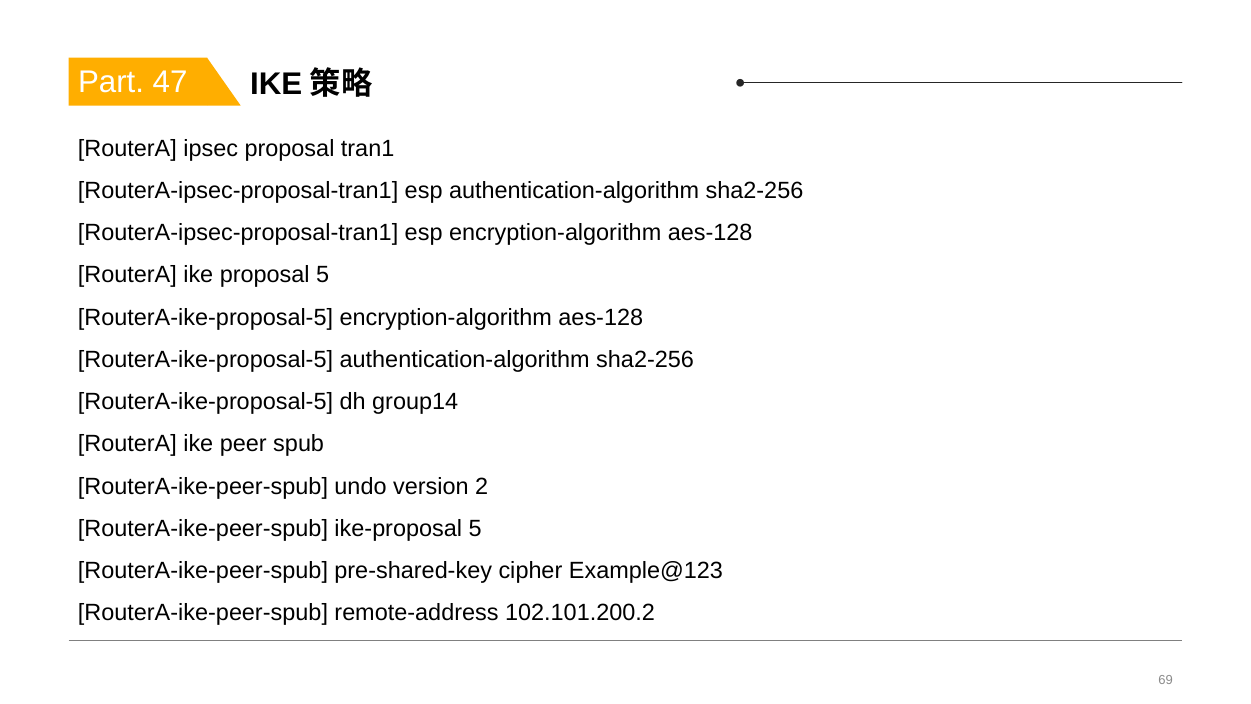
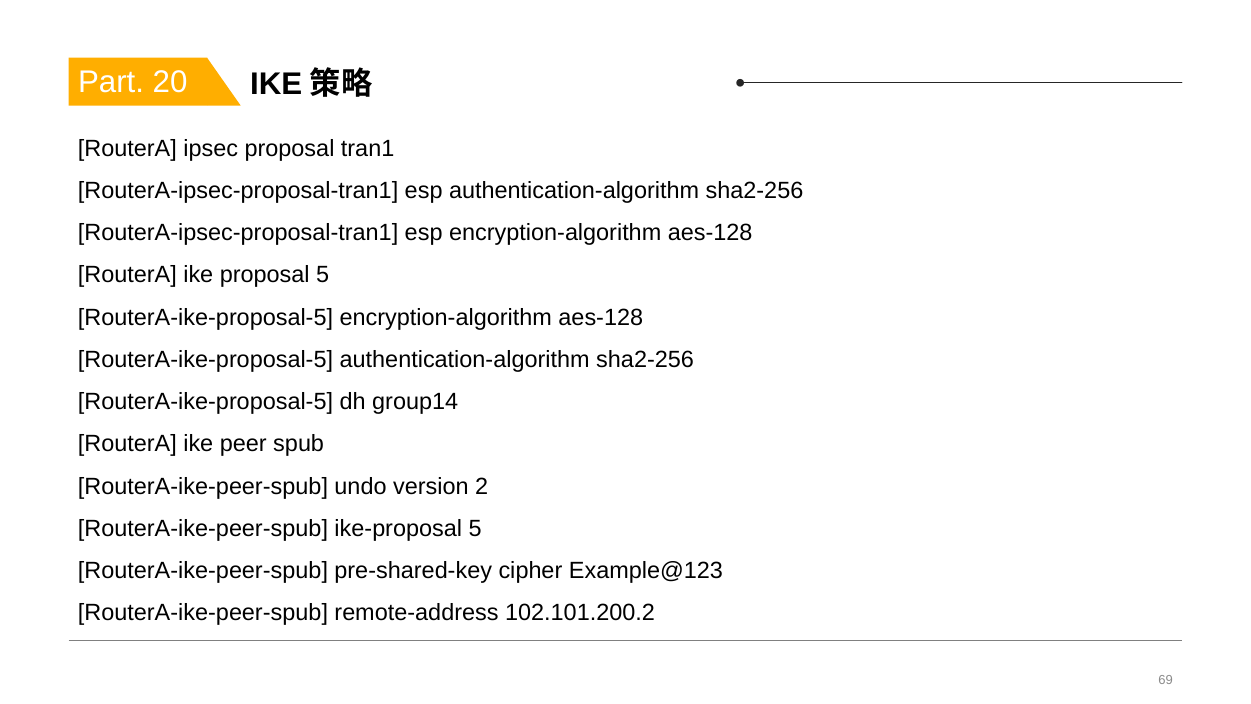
47: 47 -> 20
